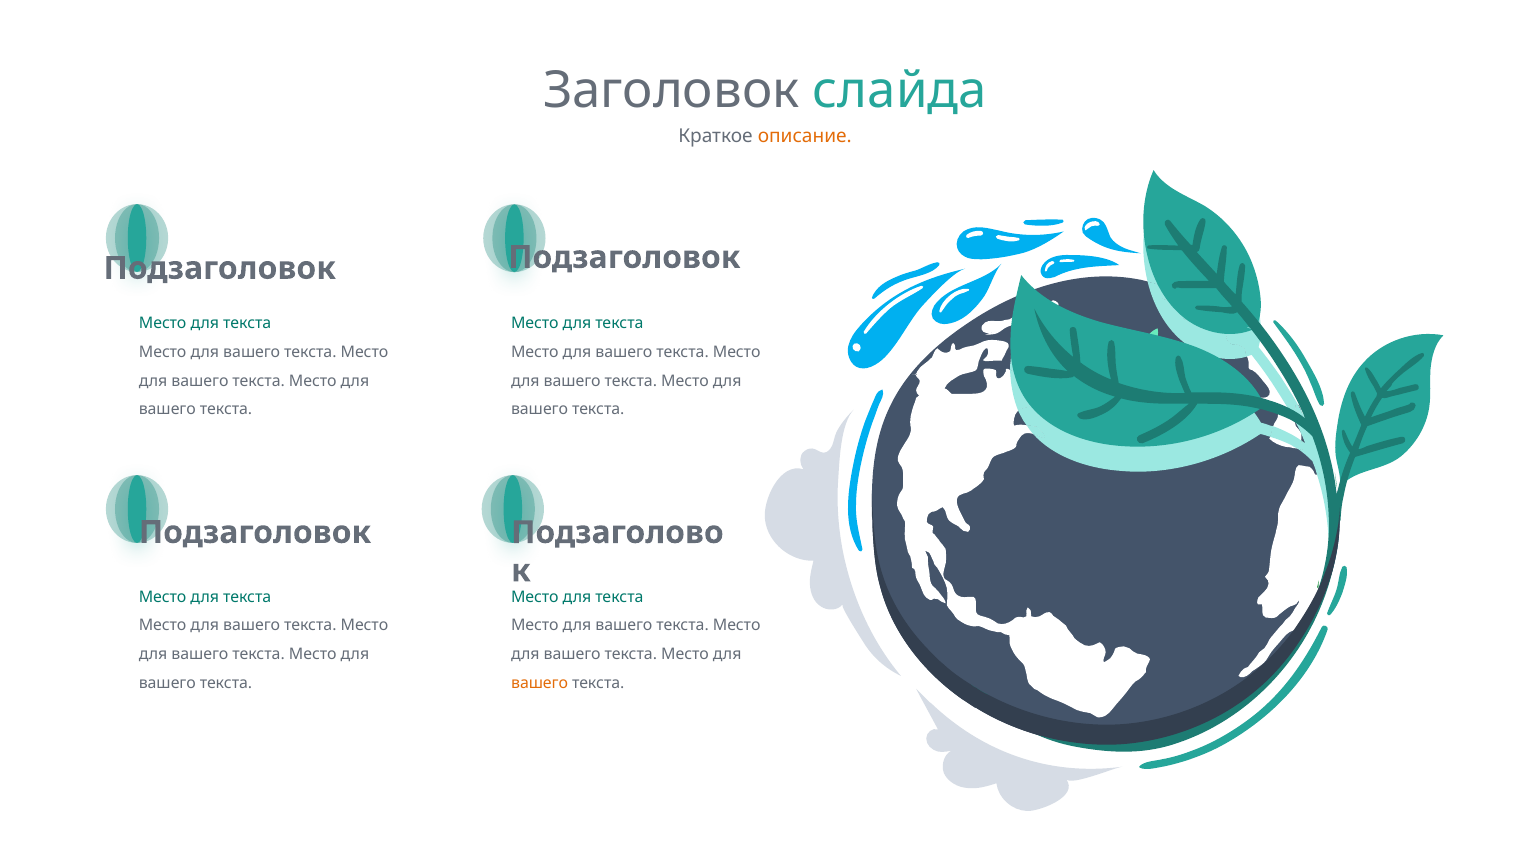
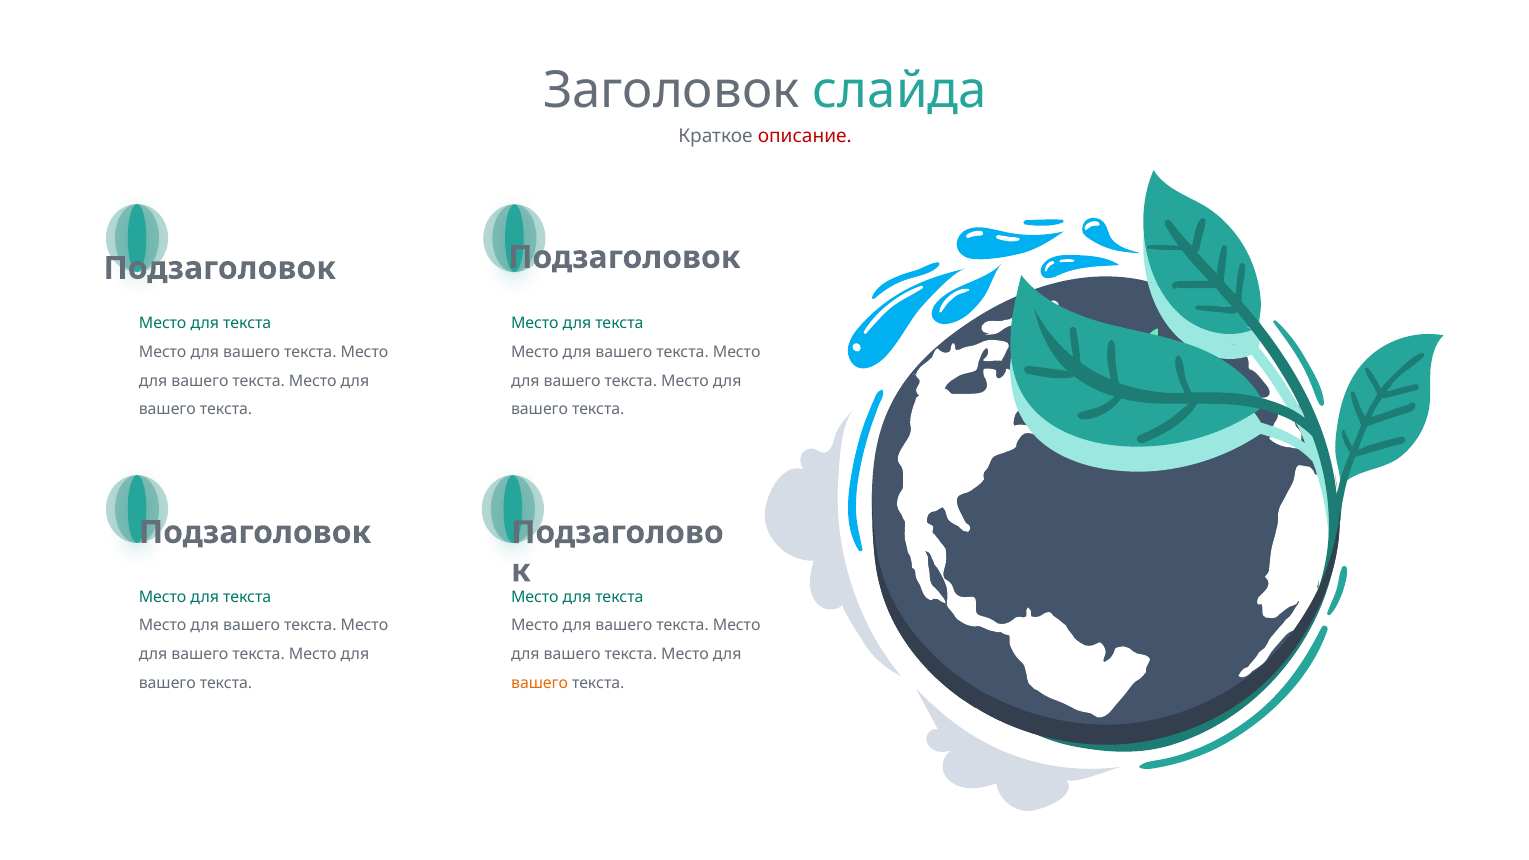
описание colour: orange -> red
